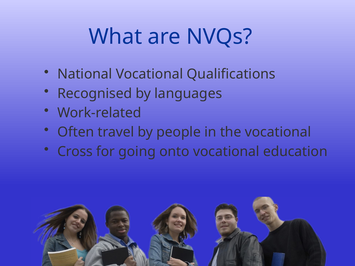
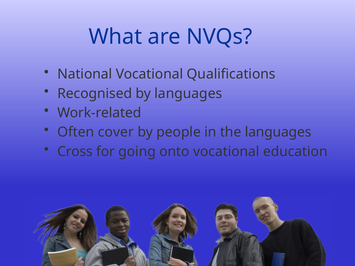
travel: travel -> cover
the vocational: vocational -> languages
